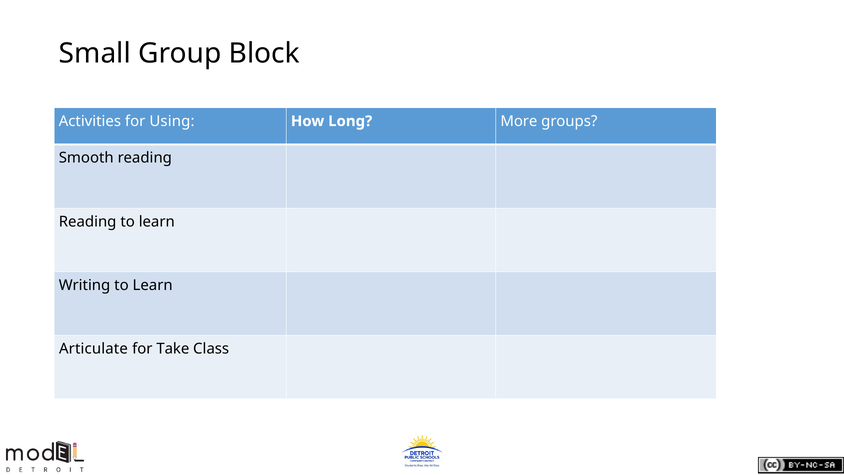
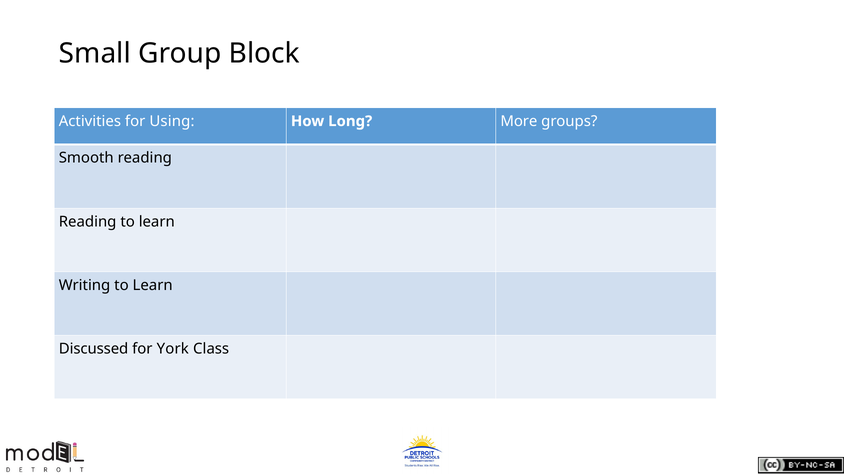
Articulate: Articulate -> Discussed
Take: Take -> York
